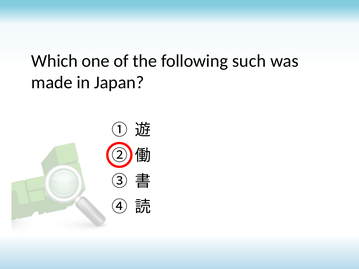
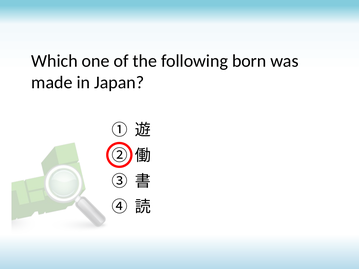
such: such -> born
